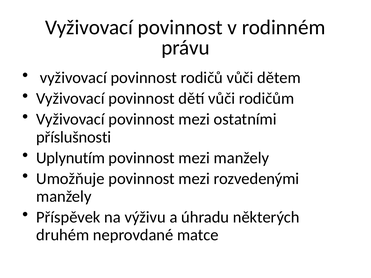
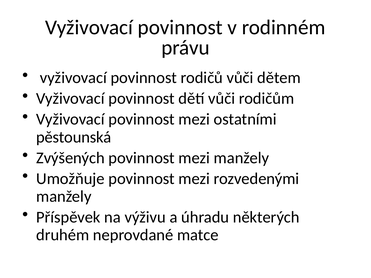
příslušnosti: příslušnosti -> pěstounská
Uplynutím: Uplynutím -> Zvýšených
